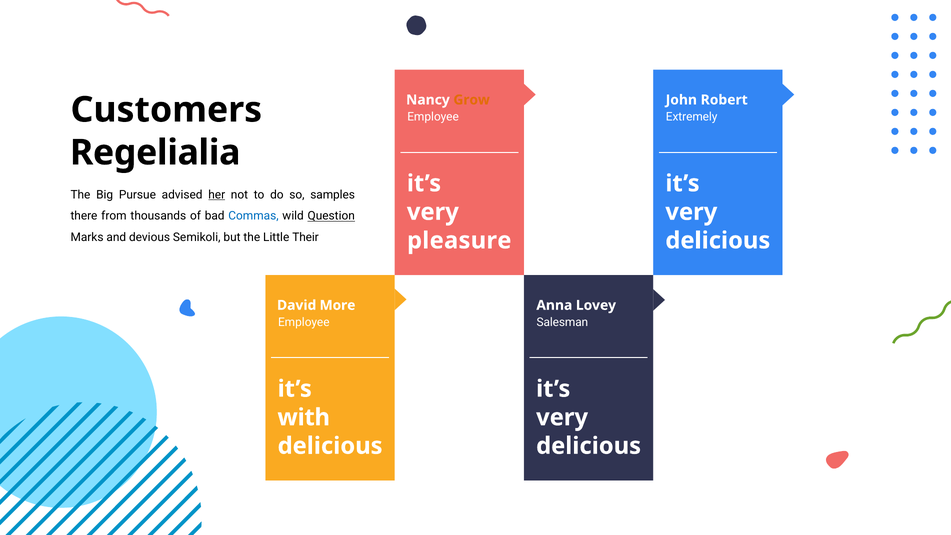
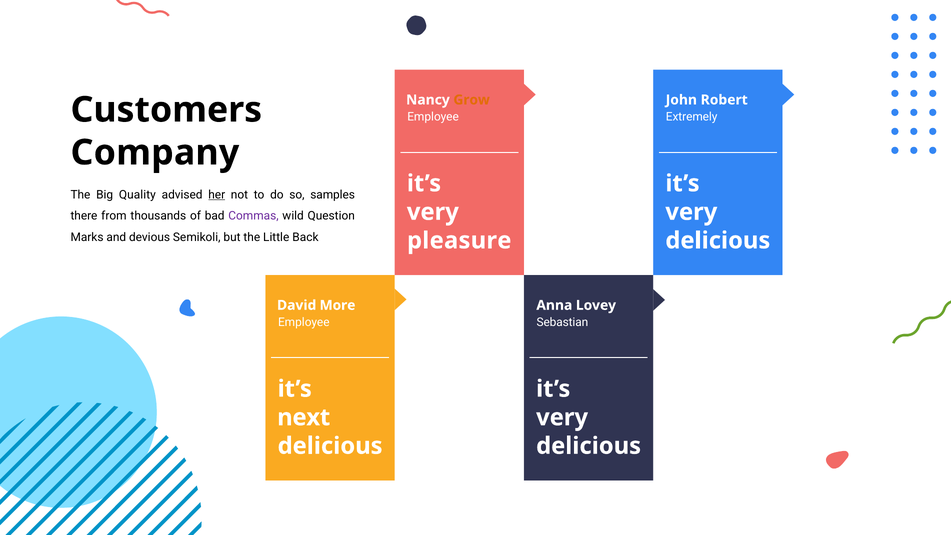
Regelialia: Regelialia -> Company
Pursue: Pursue -> Quality
Commas colour: blue -> purple
Question underline: present -> none
Their: Their -> Back
Salesman: Salesman -> Sebastian
with: with -> next
